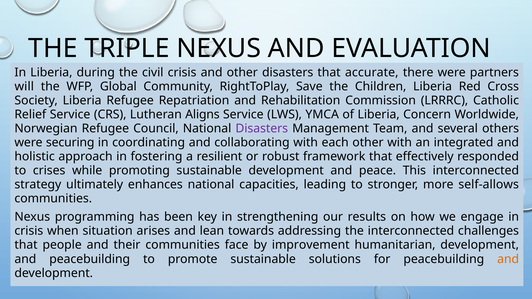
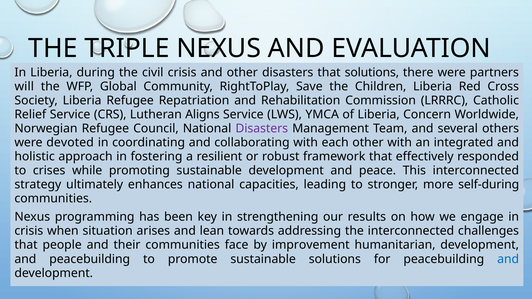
that accurate: accurate -> solutions
securing: securing -> devoted
self-allows: self-allows -> self-during
and at (508, 259) colour: orange -> blue
